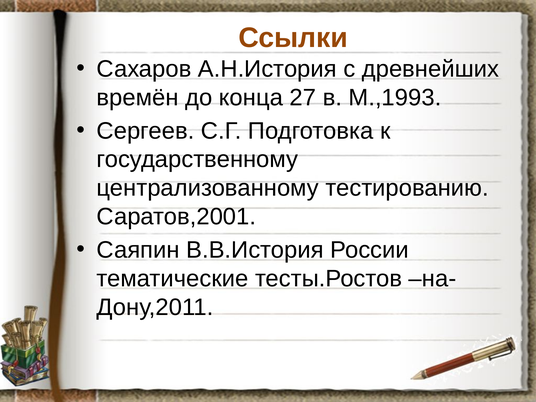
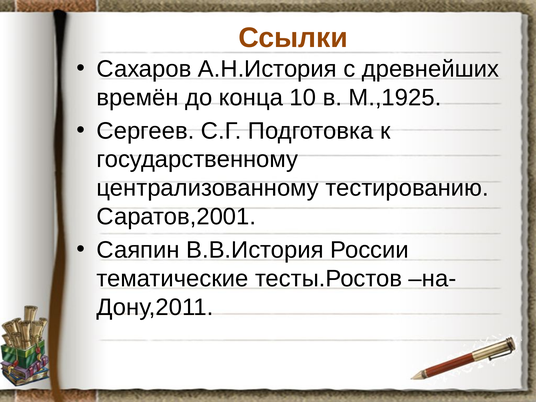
27: 27 -> 10
М.,1993: М.,1993 -> М.,1925
